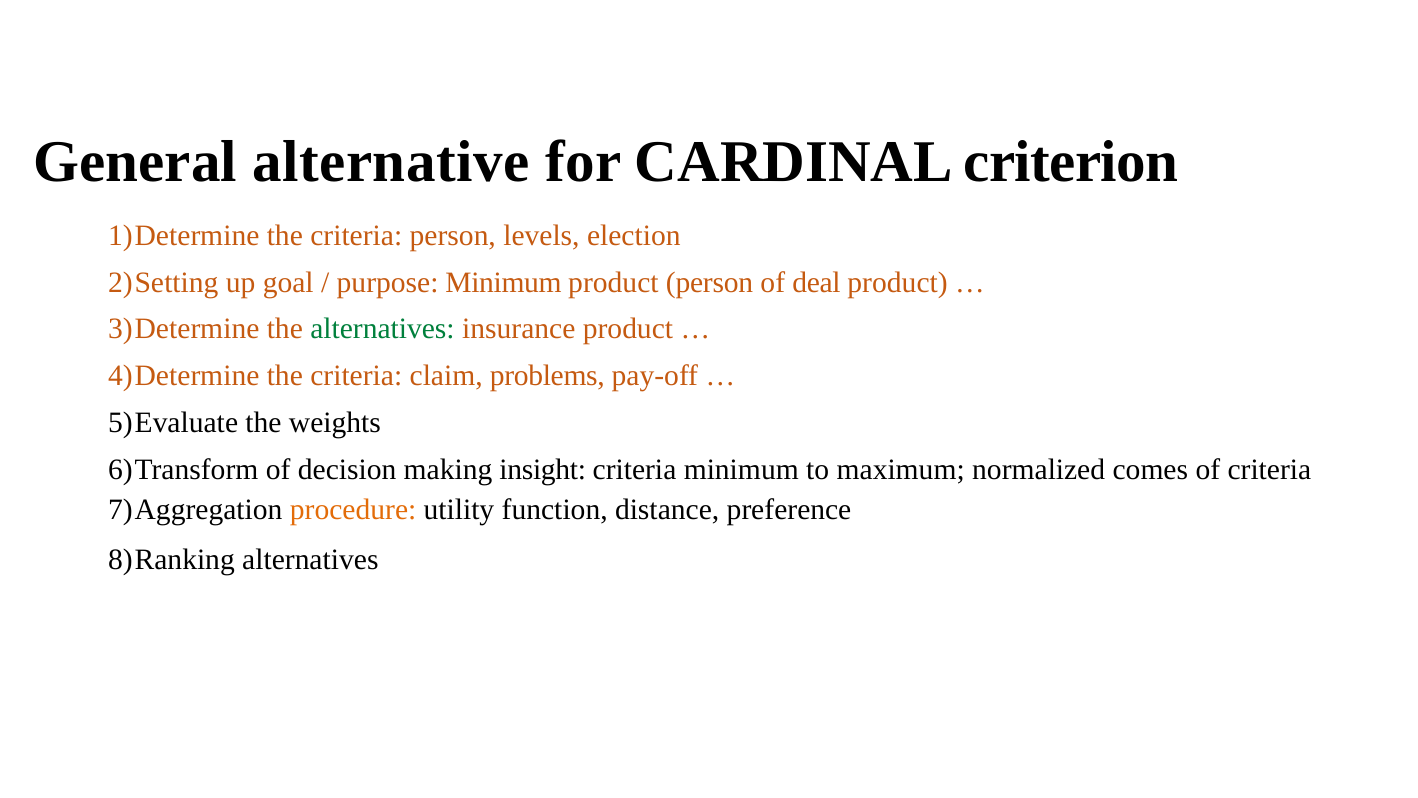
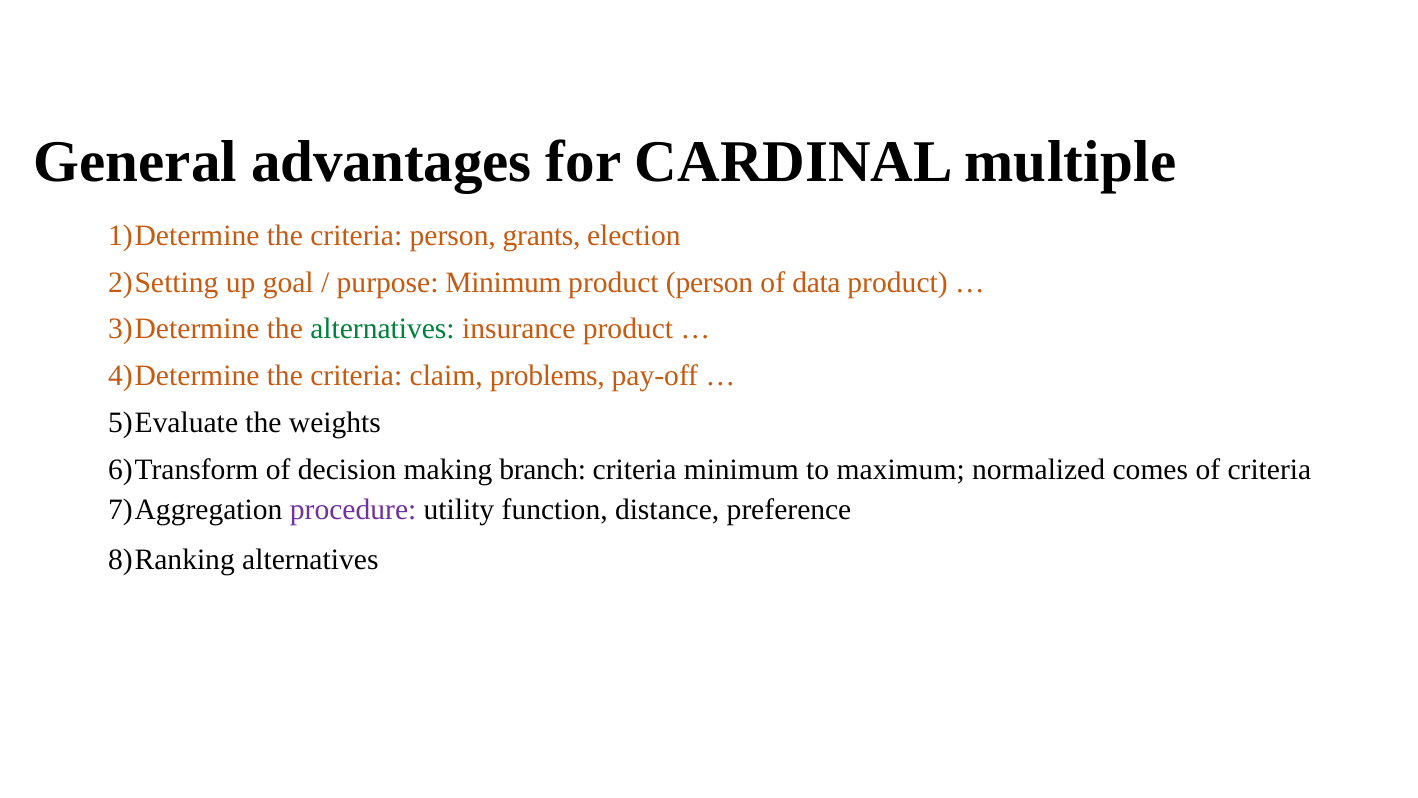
alternative: alternative -> advantages
criterion: criterion -> multiple
levels: levels -> grants
deal: deal -> data
insight: insight -> branch
procedure colour: orange -> purple
